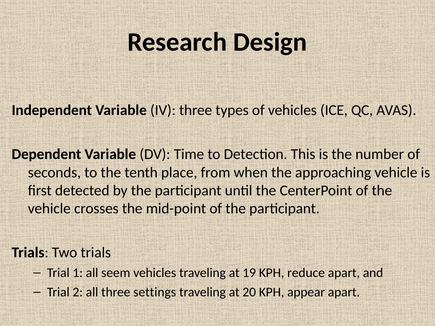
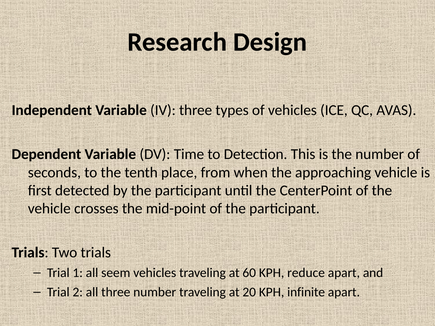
19: 19 -> 60
three settings: settings -> number
appear: appear -> infinite
